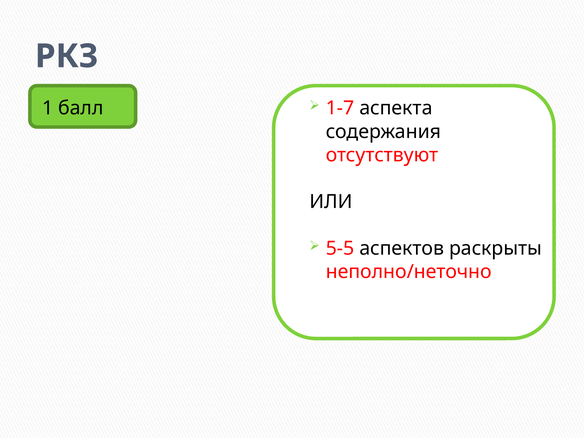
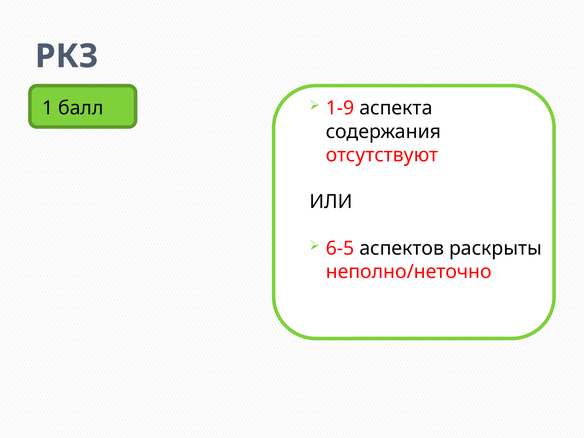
1-7: 1-7 -> 1-9
5-5: 5-5 -> 6-5
